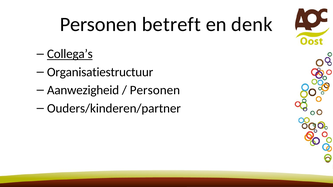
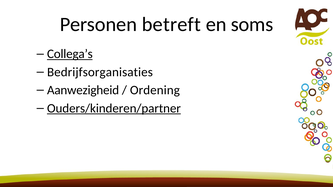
denk: denk -> soms
Organisatiestructuur: Organisatiestructuur -> Bedrijfsorganisaties
Personen at (155, 90): Personen -> Ordening
Ouders/kinderen/partner underline: none -> present
